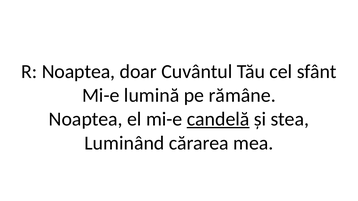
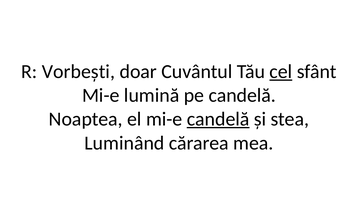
R Noaptea: Noaptea -> Vorbești
cel underline: none -> present
pe rămâne: rămâne -> candelă
